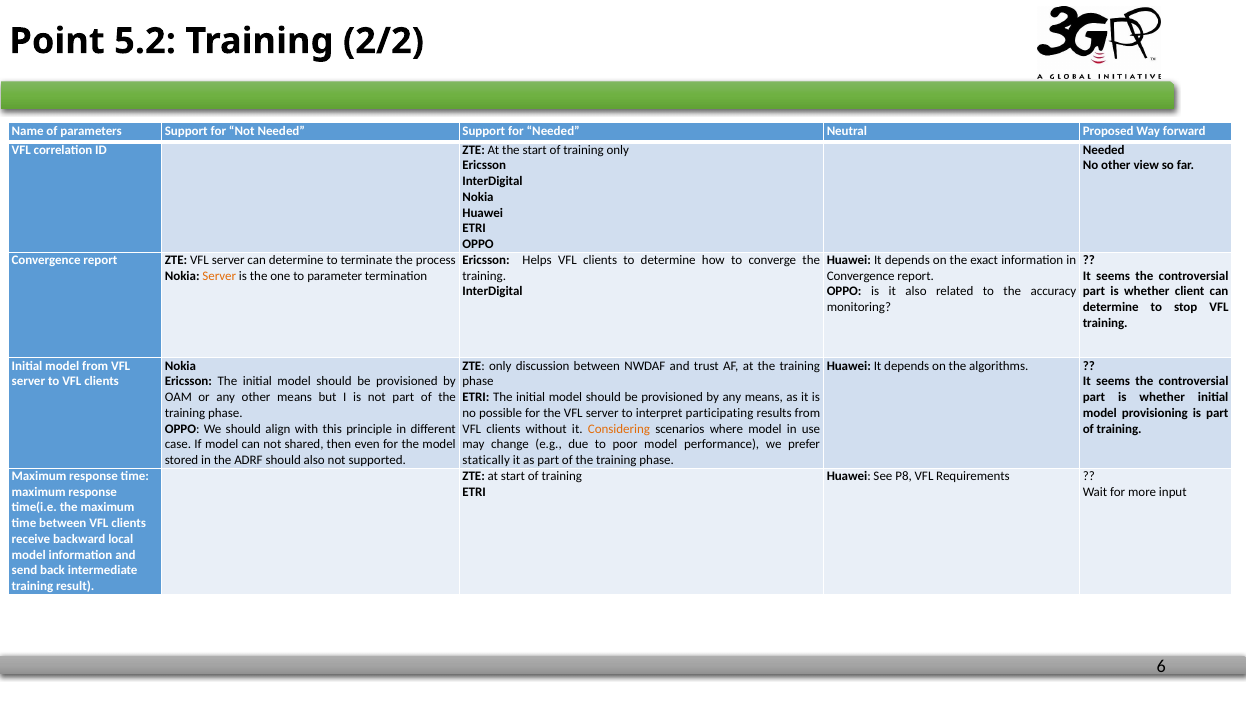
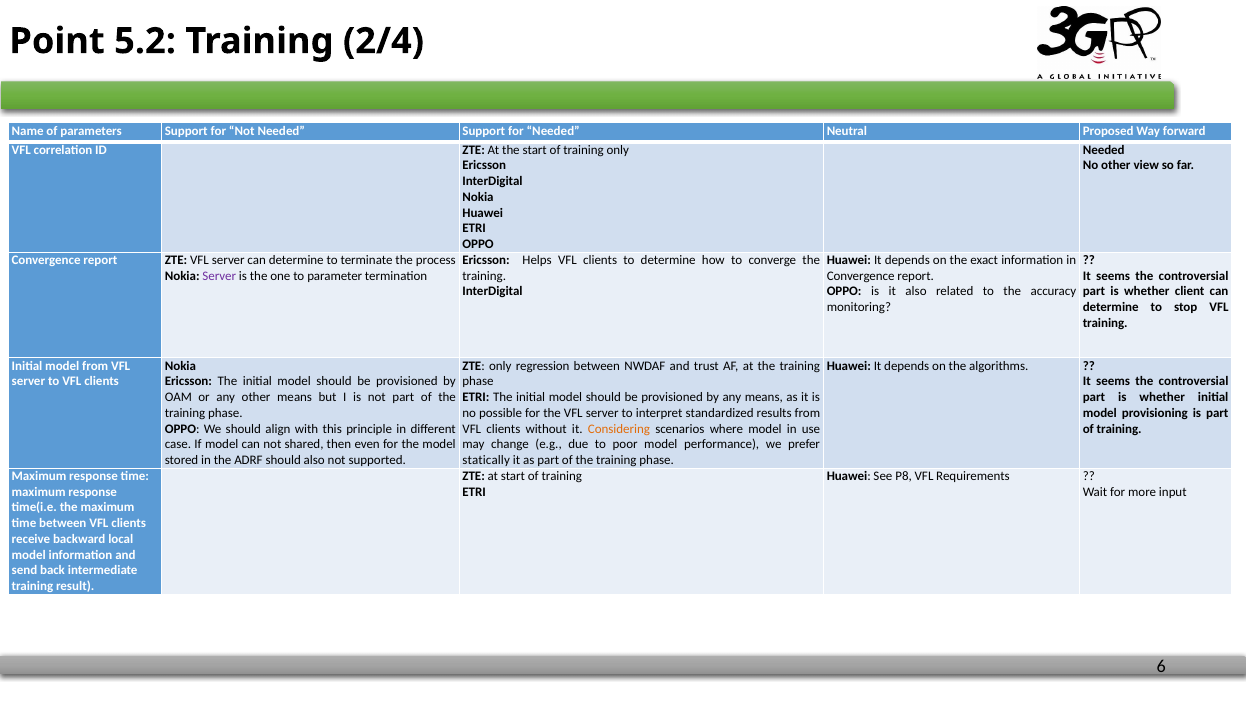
2/2: 2/2 -> 2/4
Server at (219, 276) colour: orange -> purple
discussion: discussion -> regression
participating: participating -> standardized
